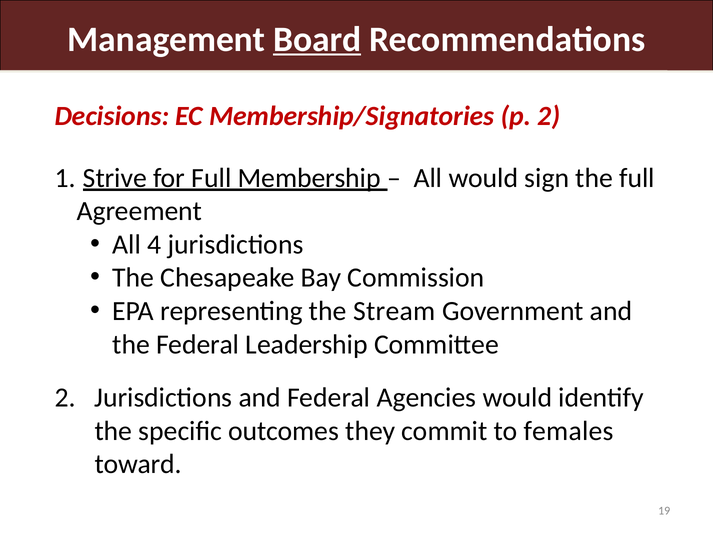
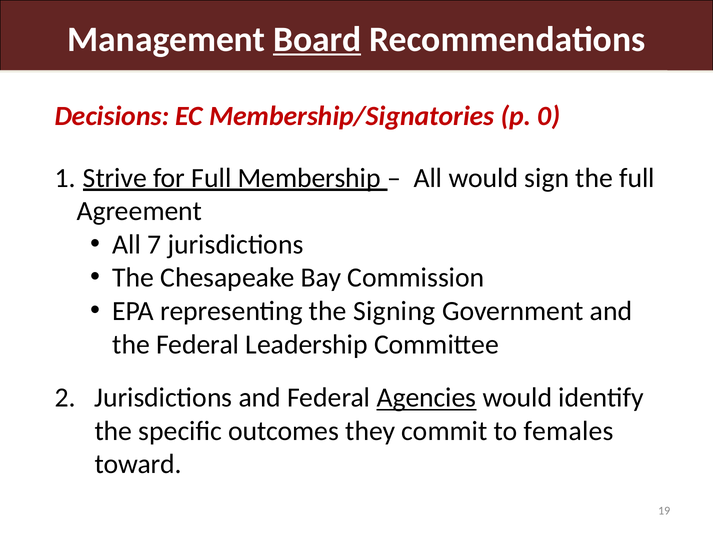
p 2: 2 -> 0
4: 4 -> 7
Stream: Stream -> Signing
Agencies underline: none -> present
